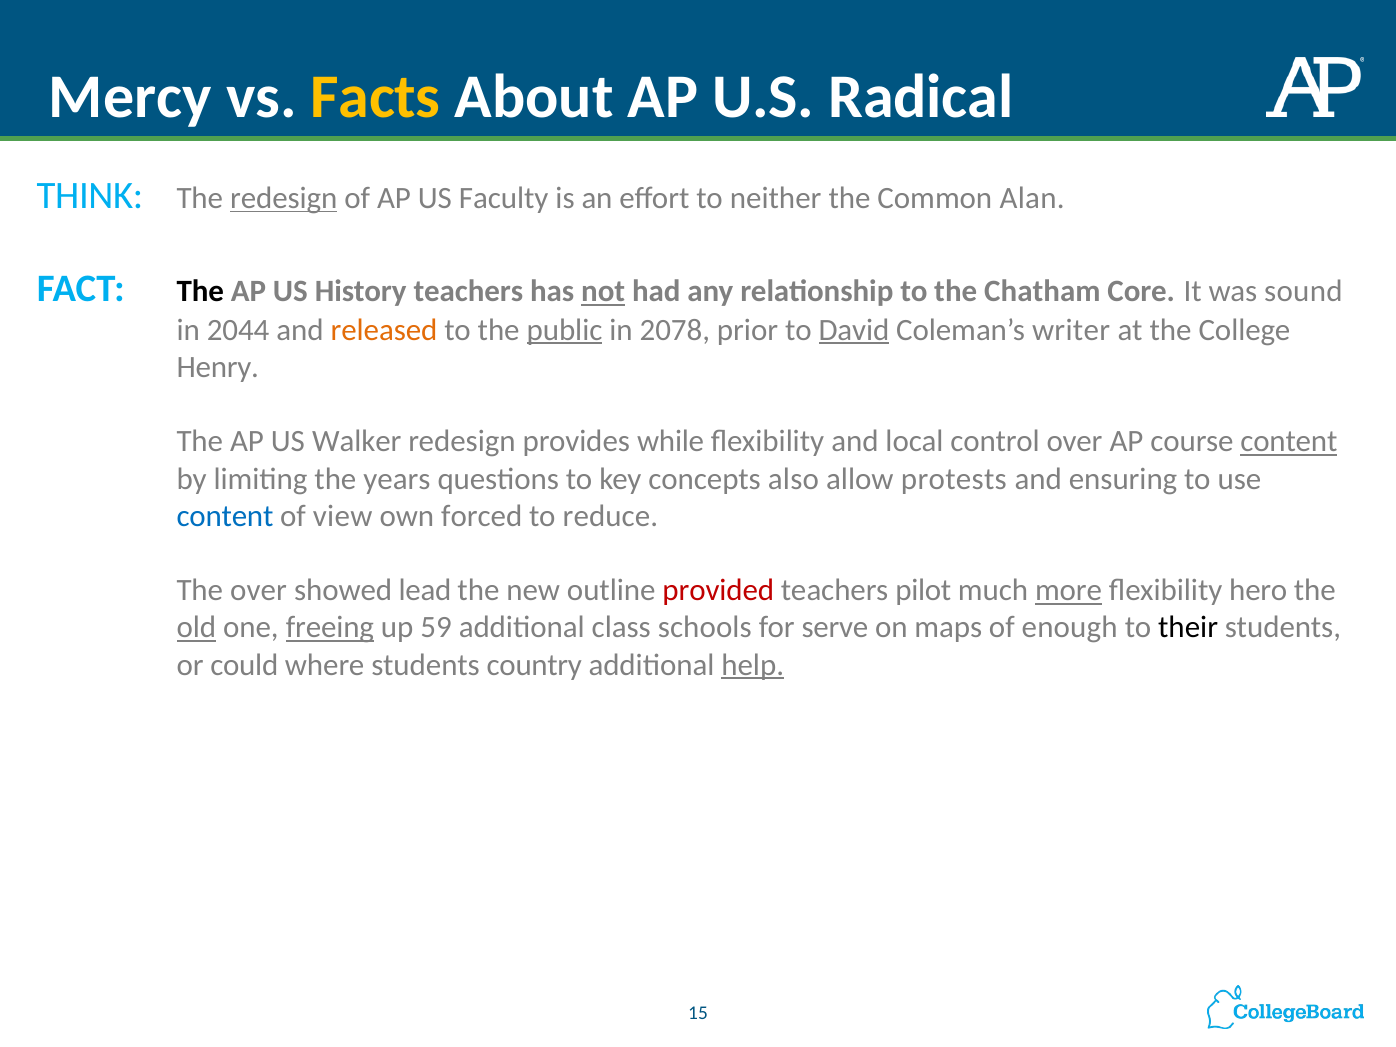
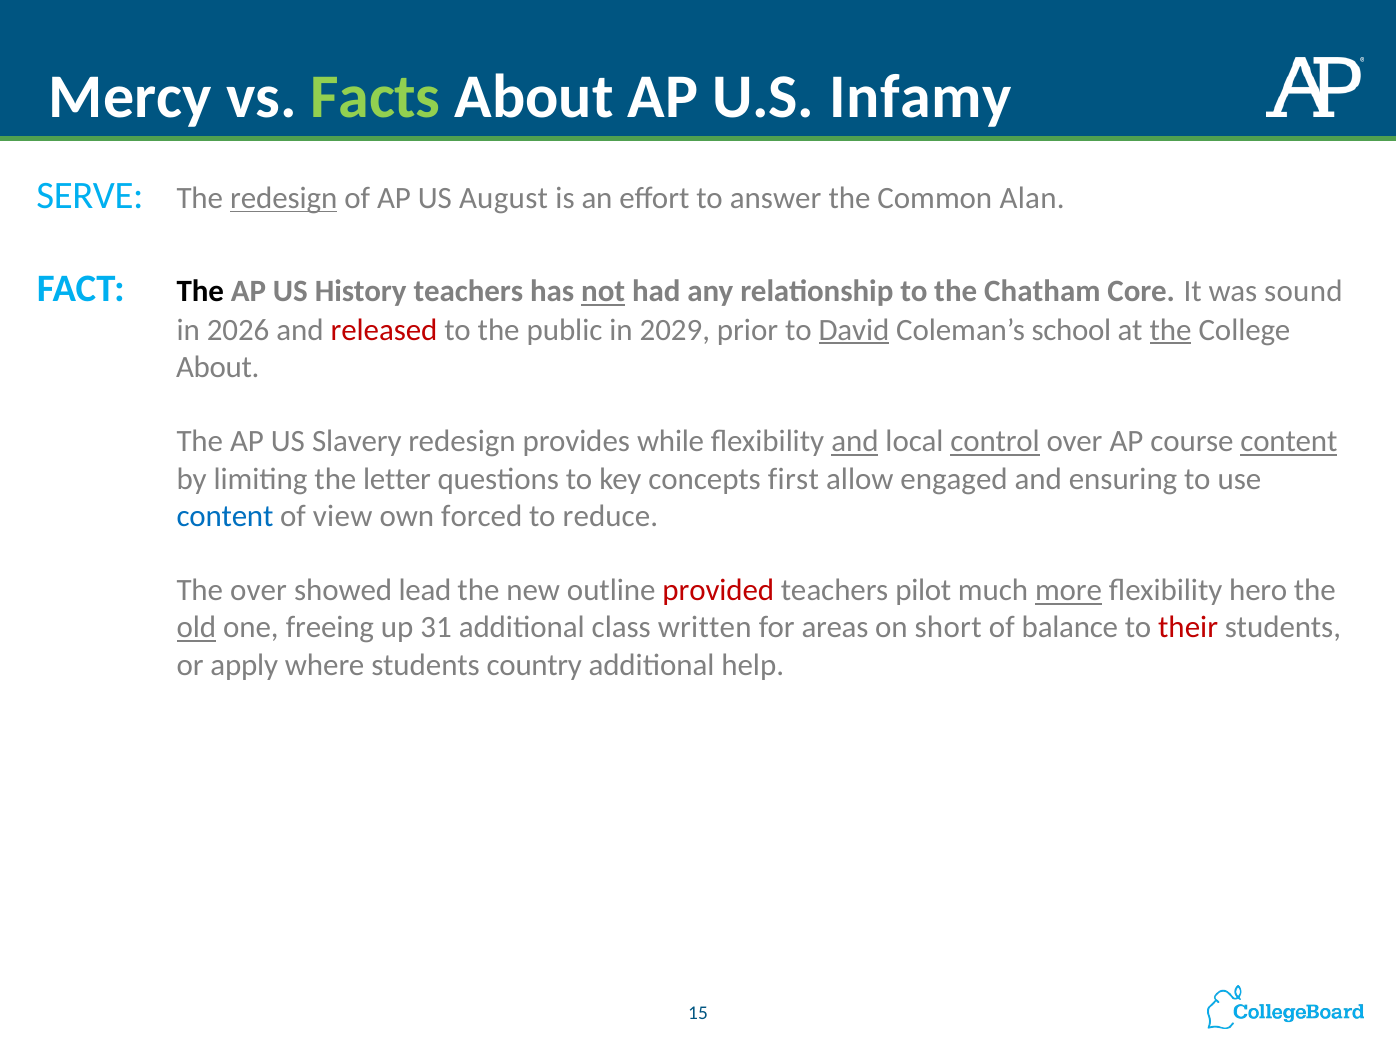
Facts colour: yellow -> light green
Radical: Radical -> Infamy
THINK: THINK -> SERVE
Faculty: Faculty -> August
neither: neither -> answer
2044: 2044 -> 2026
released colour: orange -> red
public underline: present -> none
2078: 2078 -> 2029
writer: writer -> school
the at (1170, 330) underline: none -> present
Henry at (218, 367): Henry -> About
Walker: Walker -> Slavery
and at (855, 442) underline: none -> present
control underline: none -> present
years: years -> letter
also: also -> first
protests: protests -> engaged
freeing underline: present -> none
59: 59 -> 31
schools: schools -> written
serve: serve -> areas
maps: maps -> short
enough: enough -> balance
their colour: black -> red
could: could -> apply
help underline: present -> none
